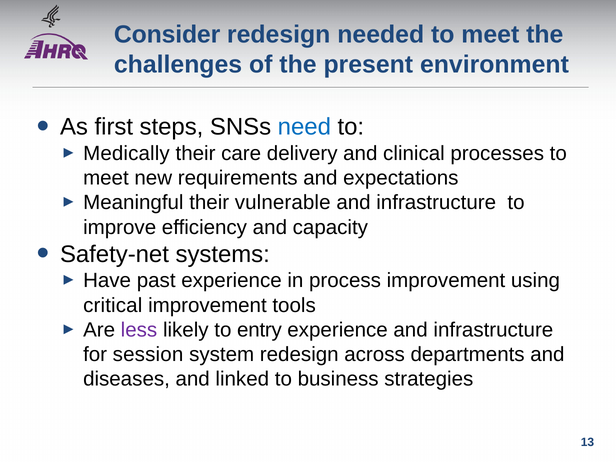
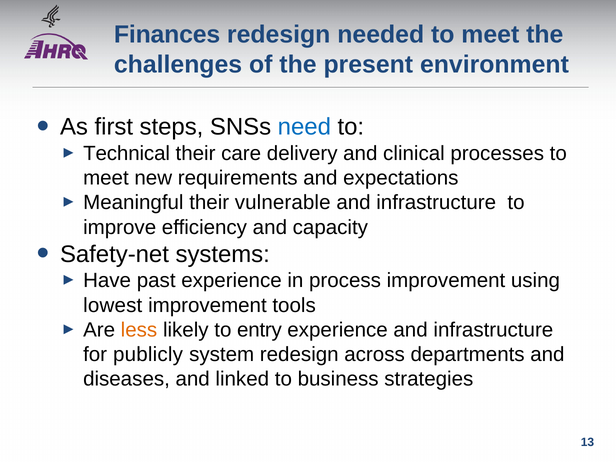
Consider: Consider -> Finances
Medically: Medically -> Technical
critical: critical -> lowest
less colour: purple -> orange
session: session -> publicly
